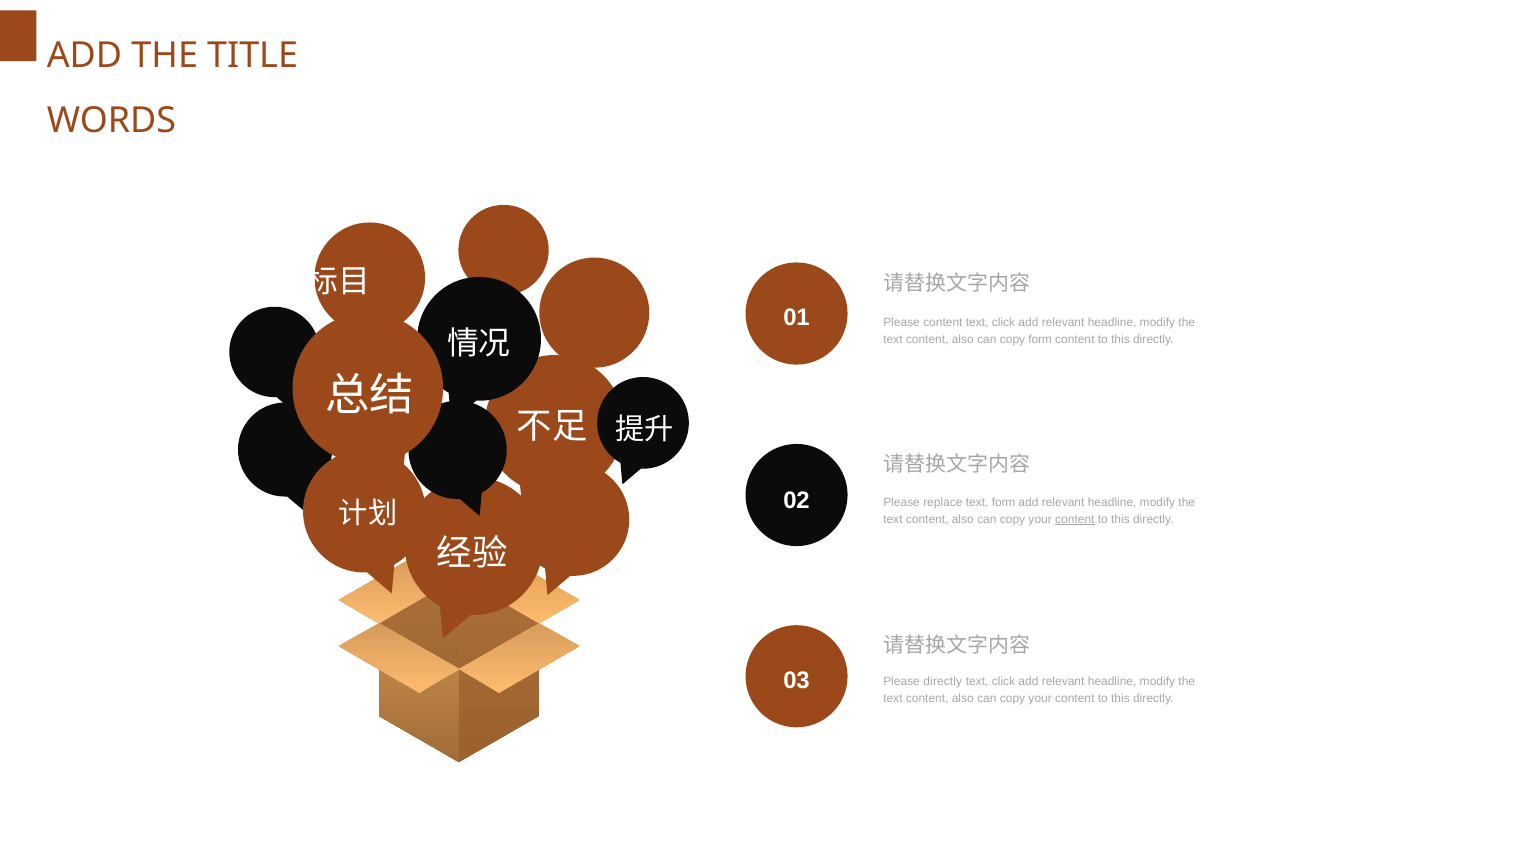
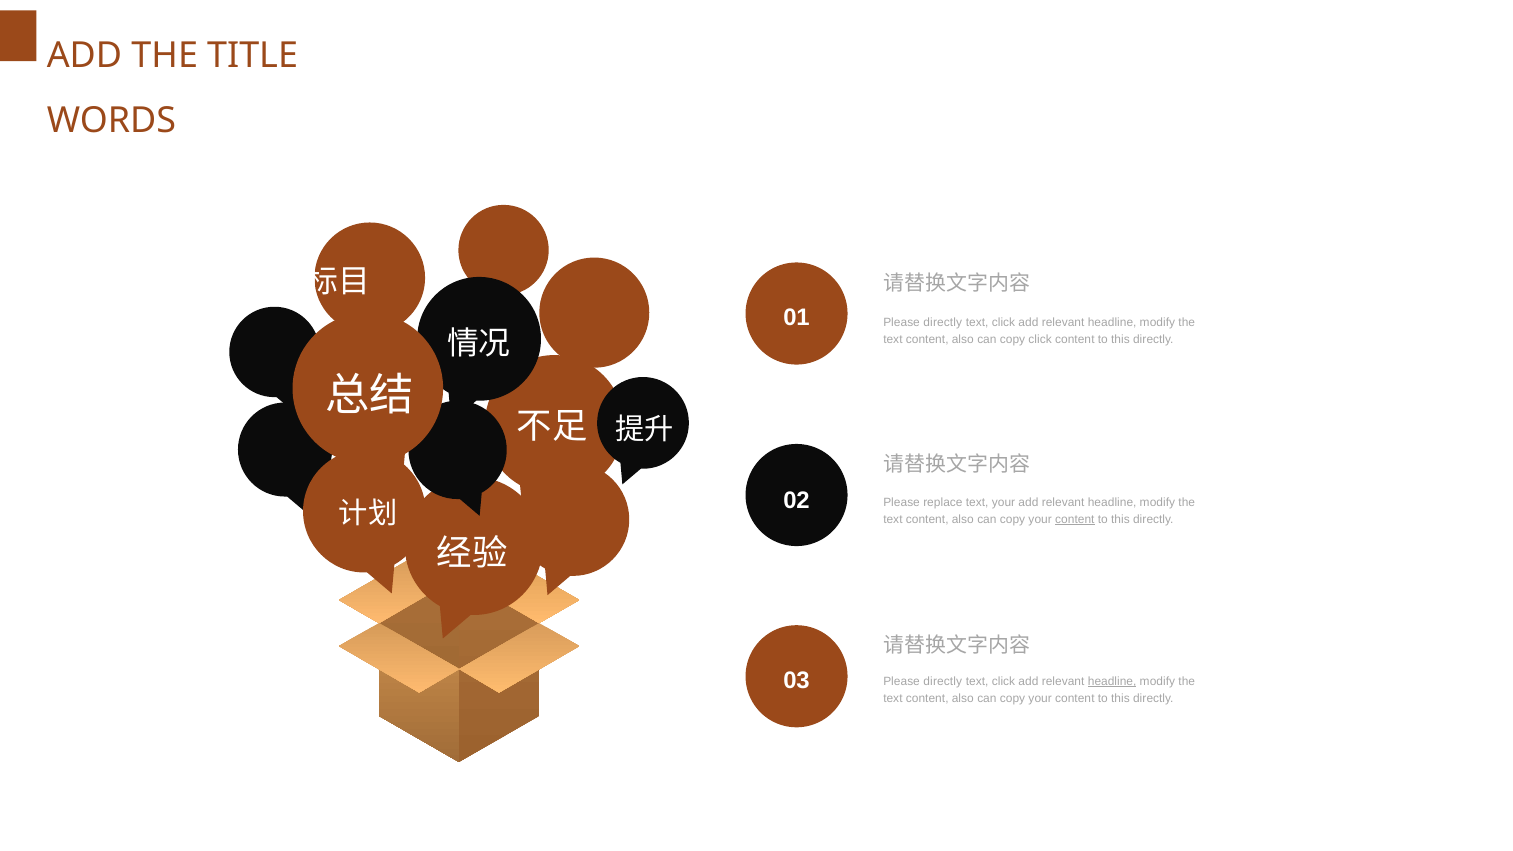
content at (943, 323): content -> directly
copy form: form -> click
text form: form -> your
headline at (1112, 682) underline: none -> present
